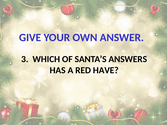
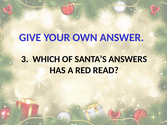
HAVE: HAVE -> READ
